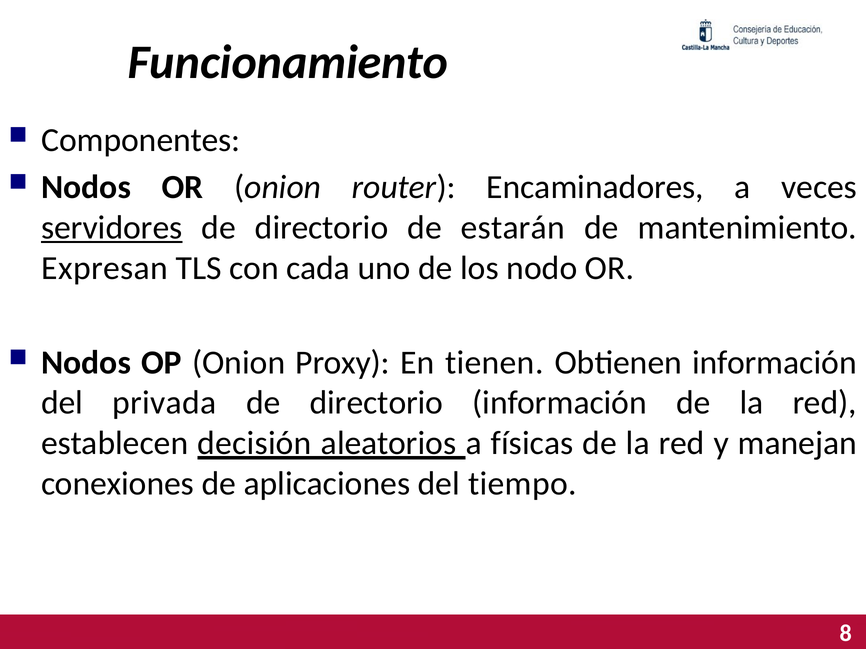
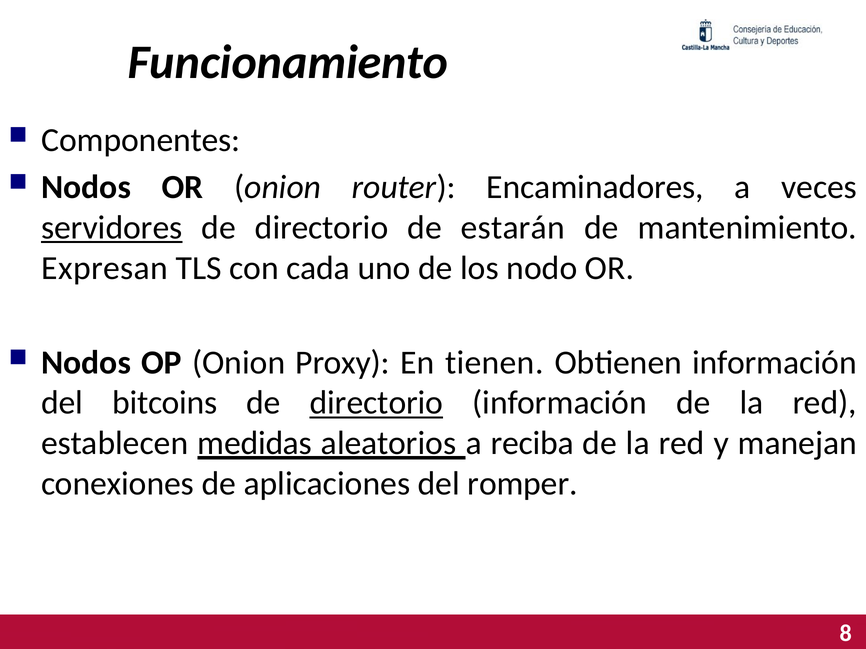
privada: privada -> bitcoins
directorio at (376, 403) underline: none -> present
decisión: decisión -> medidas
físicas: físicas -> reciba
tiempo: tiempo -> romper
